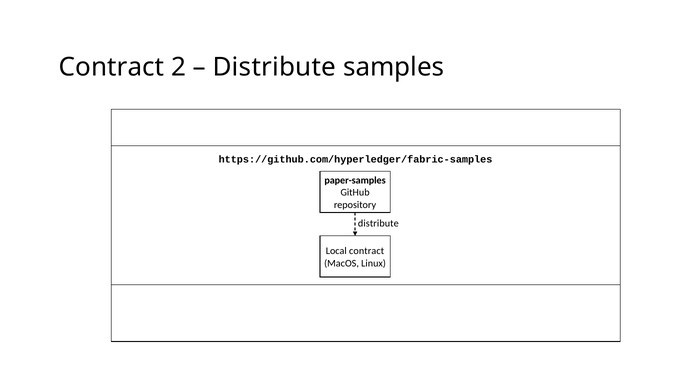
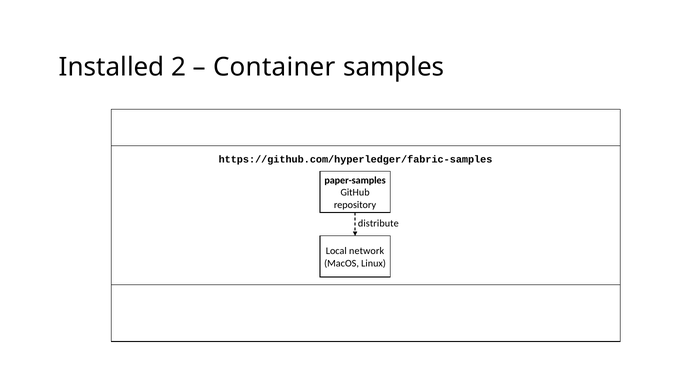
Contract at (112, 67): Contract -> Installed
Distribute at (274, 67): Distribute -> Container
Local contract: contract -> network
